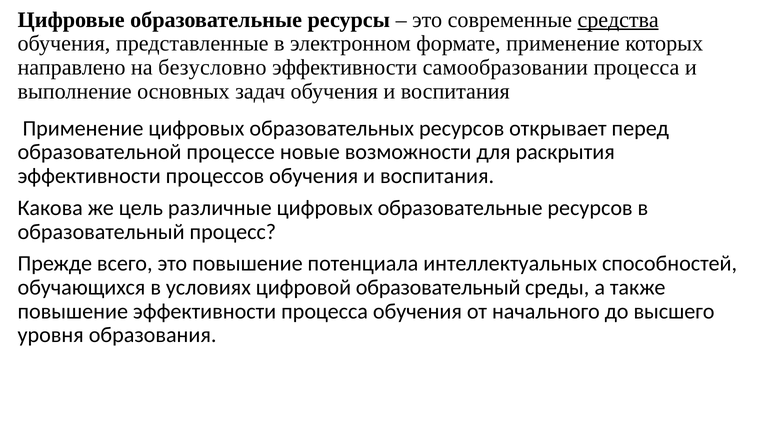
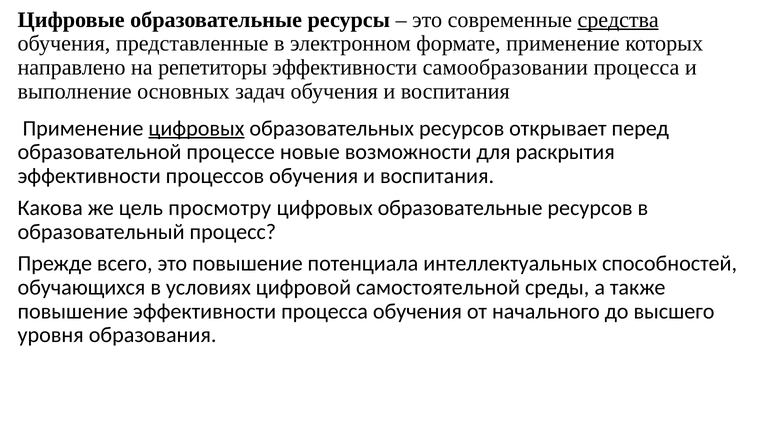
безусловно: безусловно -> репетиторы
цифровых at (196, 128) underline: none -> present
различные: различные -> просмотру
цифровой образовательный: образовательный -> самостоятельной
